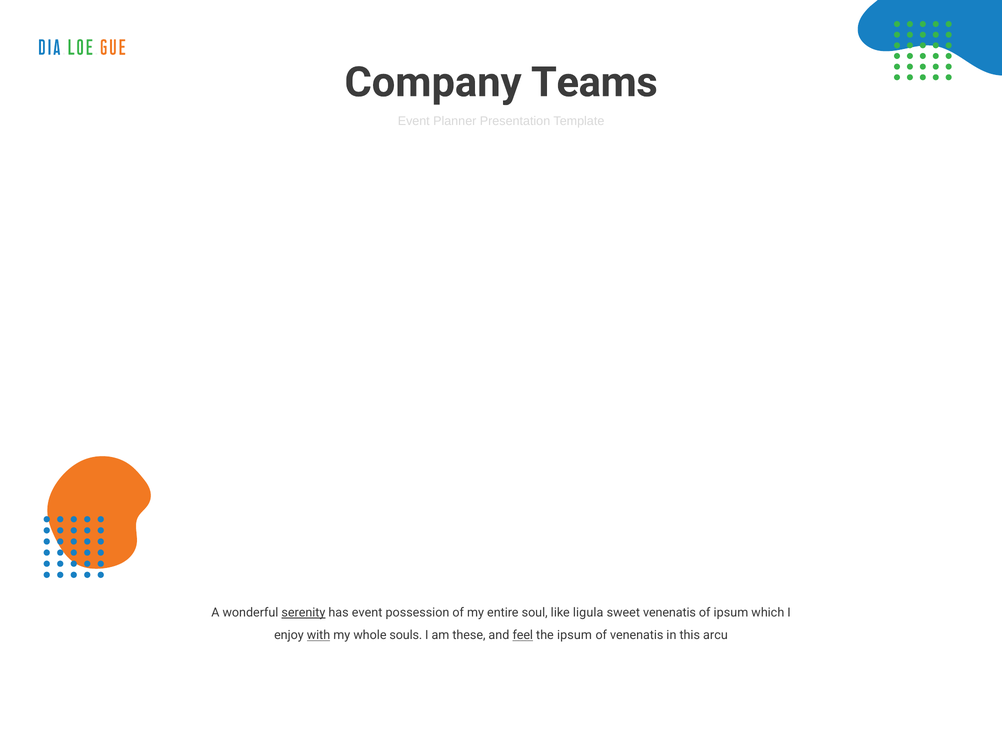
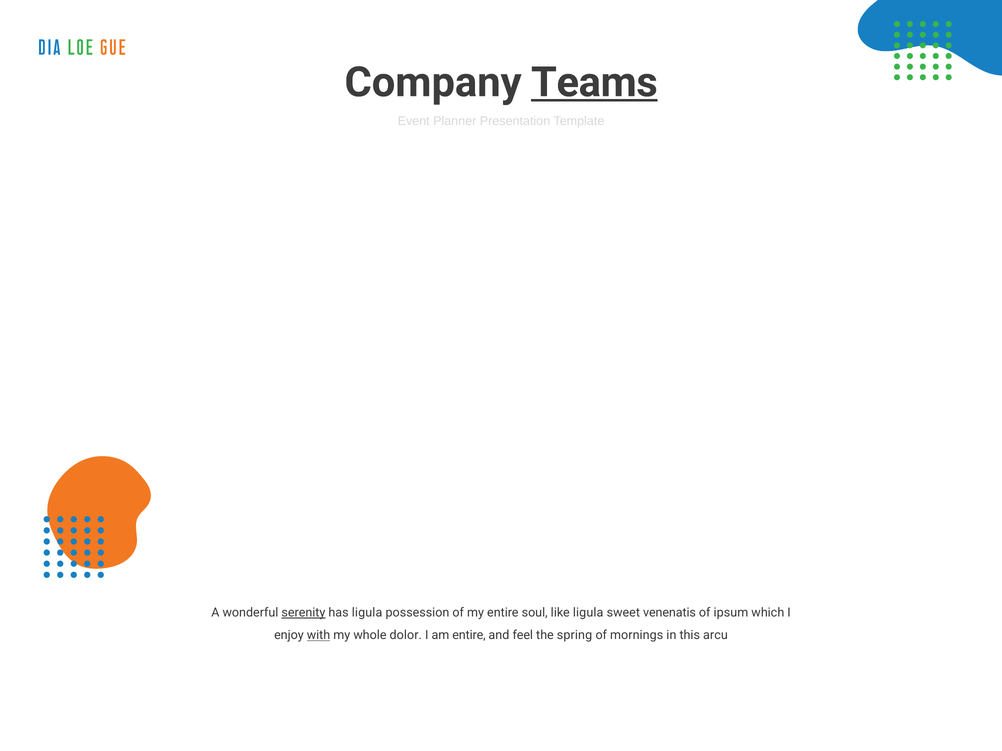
Teams underline: none -> present
has event: event -> ligula
souls: souls -> dolor
am these: these -> entire
feel underline: present -> none
the ipsum: ipsum -> spring
of venenatis: venenatis -> mornings
